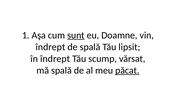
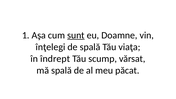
îndrept at (50, 47): îndrept -> înţelegi
lipsit: lipsit -> viaţa
păcat underline: present -> none
